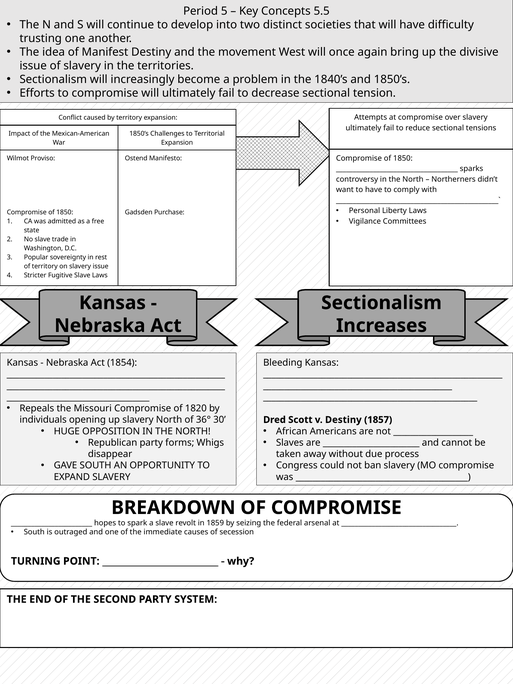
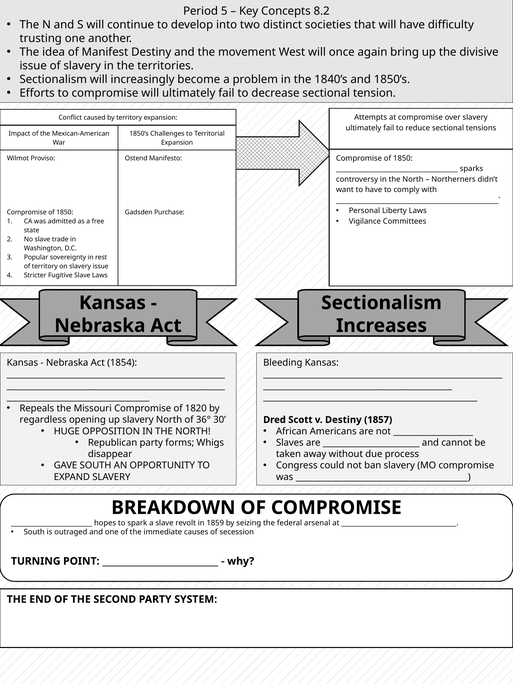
5.5: 5.5 -> 8.2
individuals: individuals -> regardless
